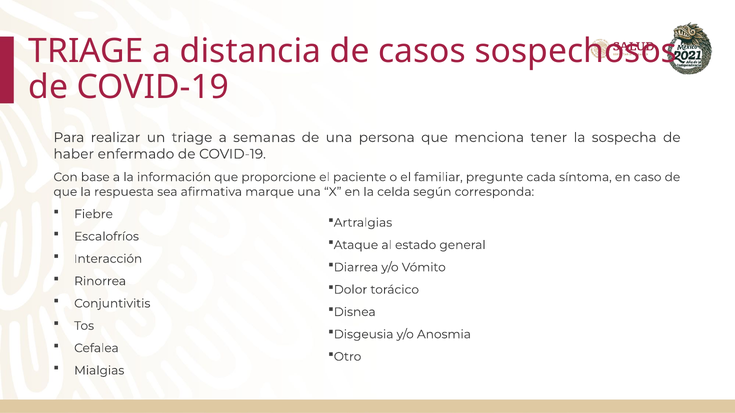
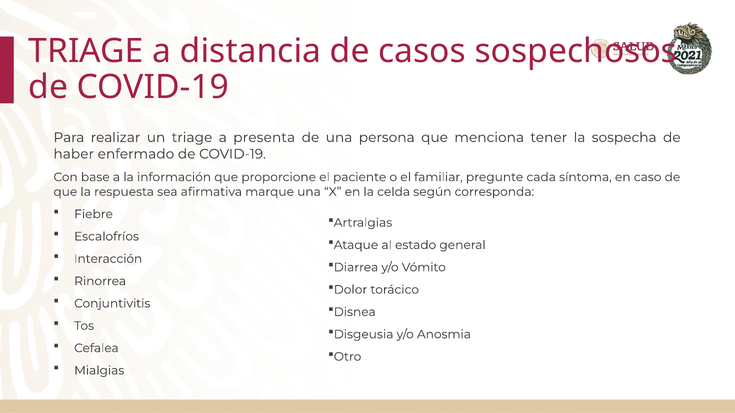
semanas: semanas -> presenta
